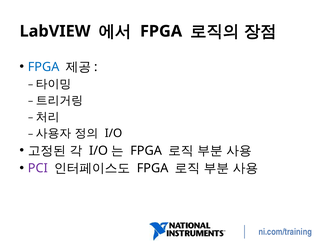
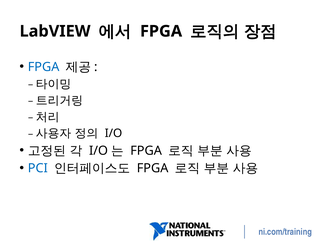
PCI colour: purple -> blue
